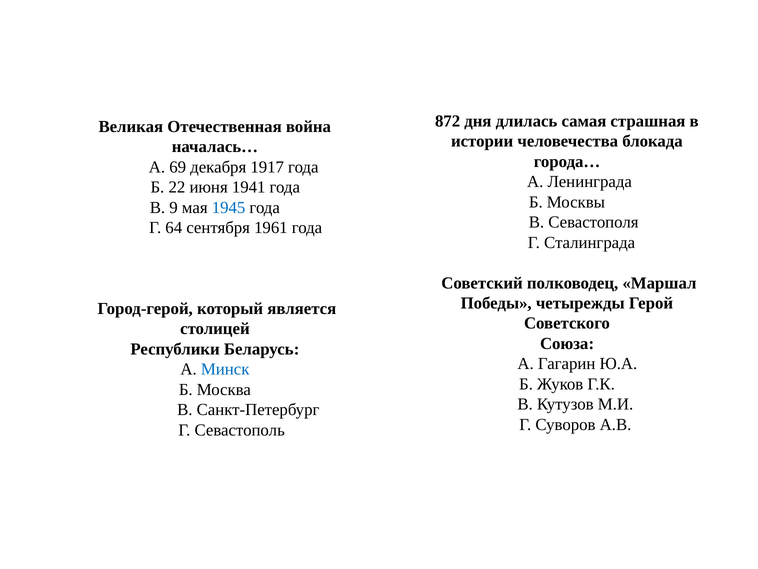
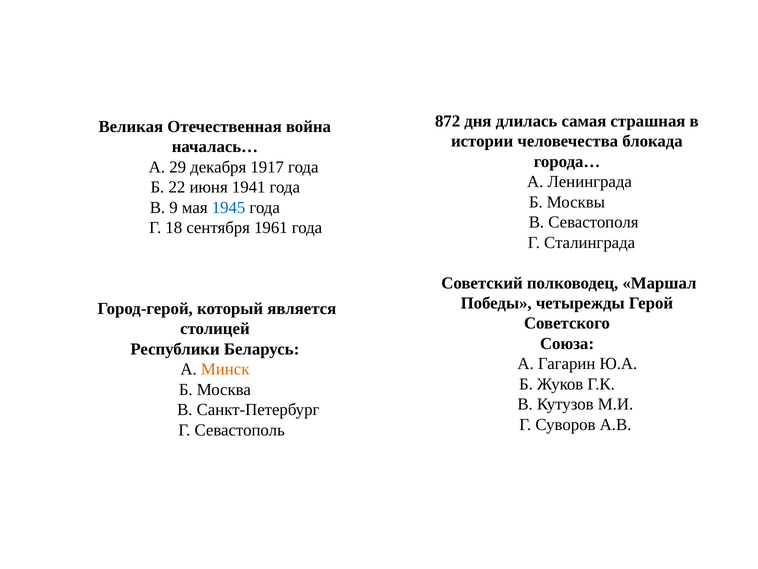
69: 69 -> 29
64: 64 -> 18
Минск colour: blue -> orange
